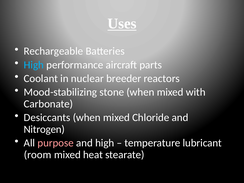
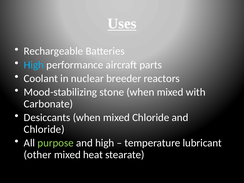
Nitrogen at (44, 129): Nitrogen -> Chloride
purpose colour: pink -> light green
room: room -> other
